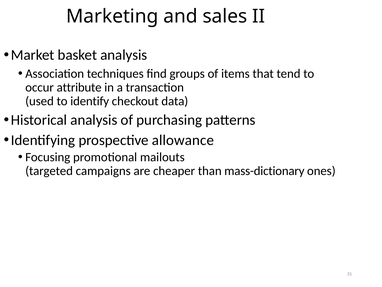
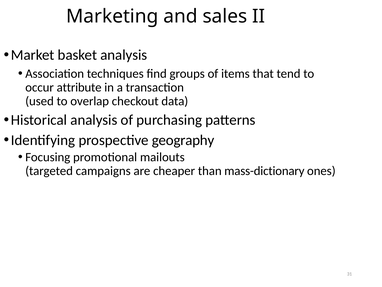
identify: identify -> overlap
allowance: allowance -> geography
